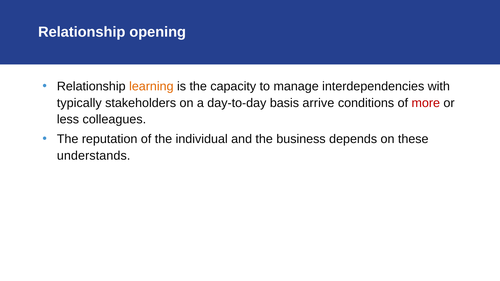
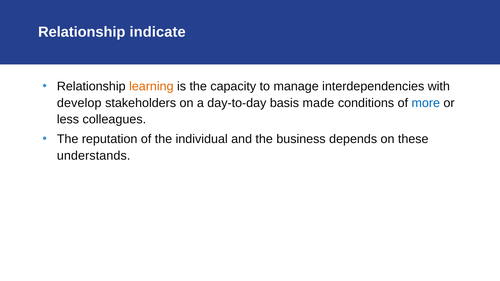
opening: opening -> indicate
typically: typically -> develop
arrive: arrive -> made
more colour: red -> blue
